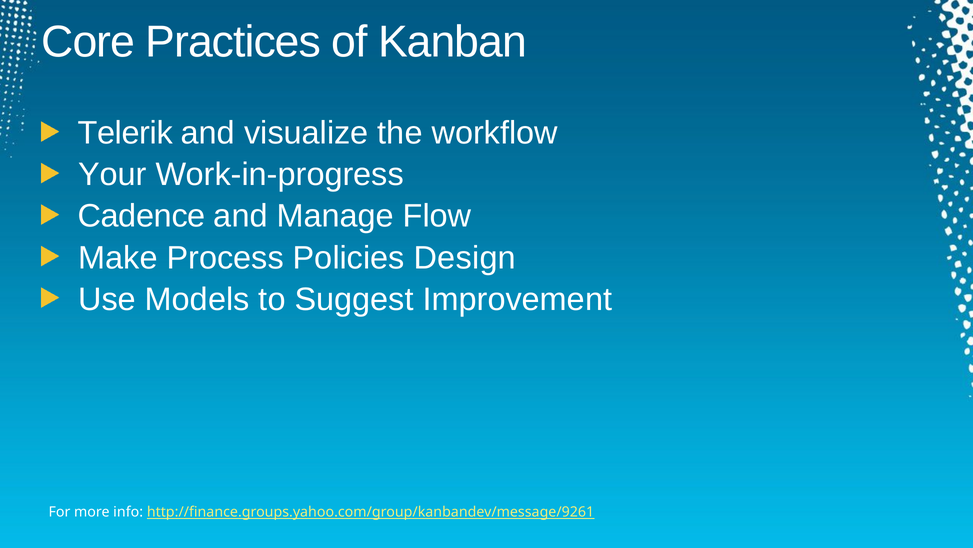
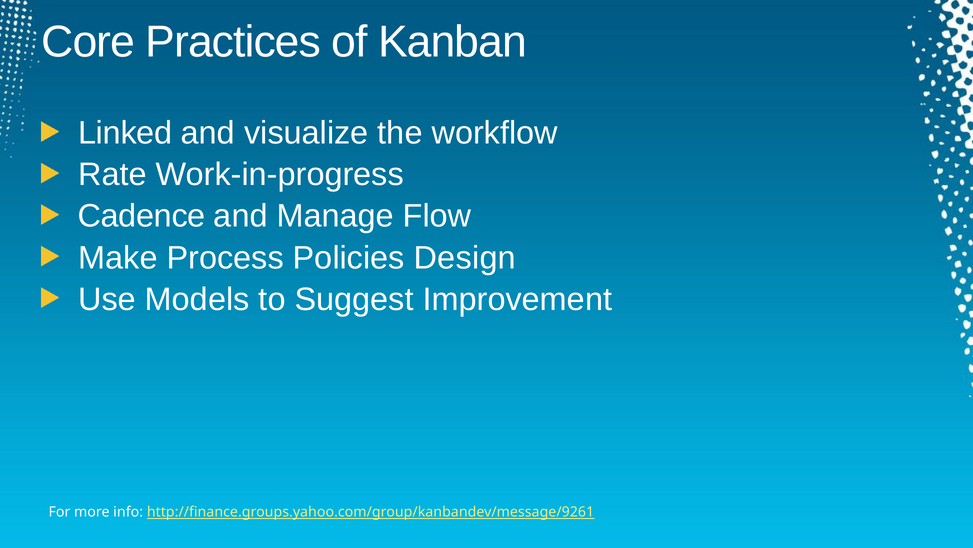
Telerik: Telerik -> Linked
Your: Your -> Rate
